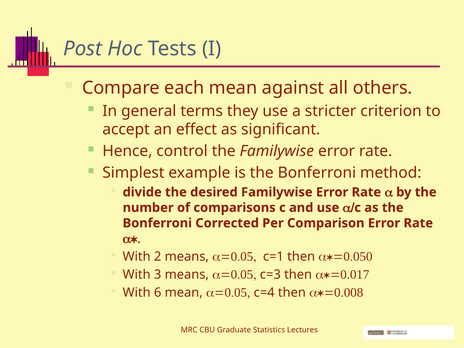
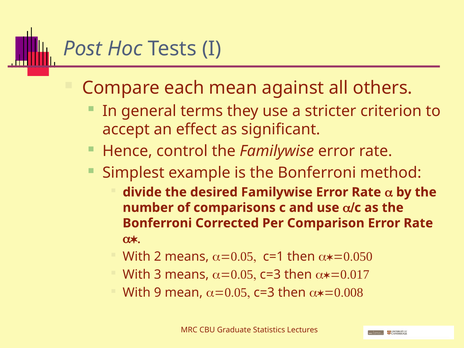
6: 6 -> 9
mean a=0.05 c=4: c=4 -> c=3
